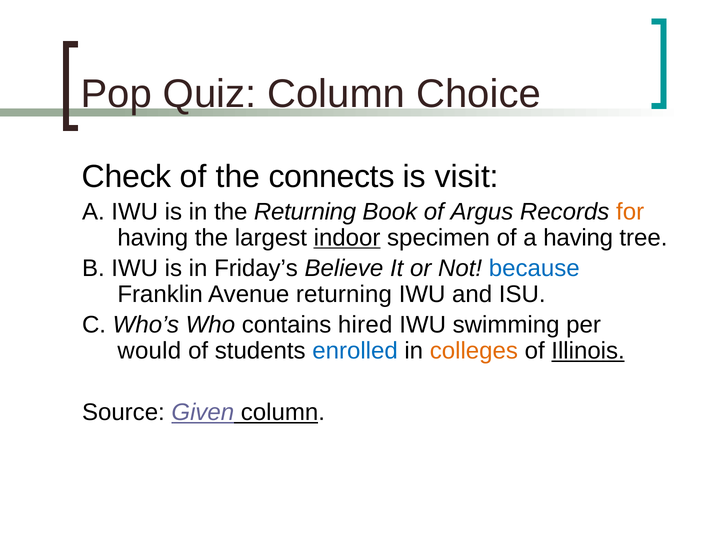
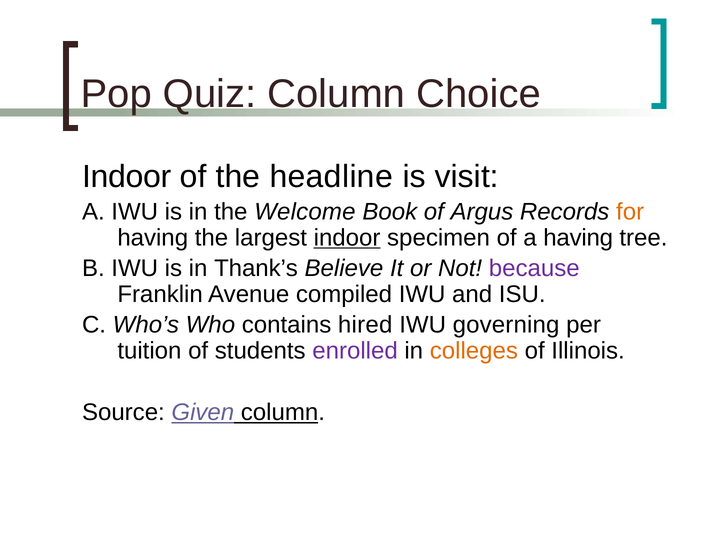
Check at (127, 177): Check -> Indoor
connects: connects -> headline
the Returning: Returning -> Welcome
Friday’s: Friday’s -> Thank’s
because colour: blue -> purple
Avenue returning: returning -> compiled
swimming: swimming -> governing
would: would -> tuition
enrolled colour: blue -> purple
Illinois underline: present -> none
